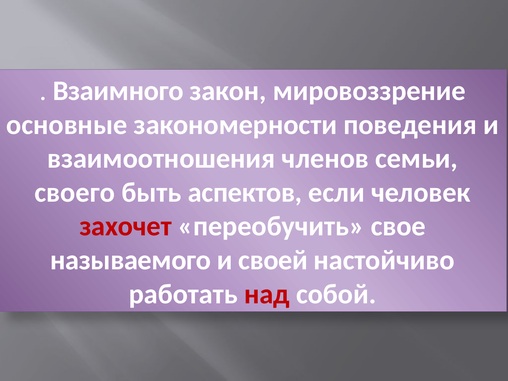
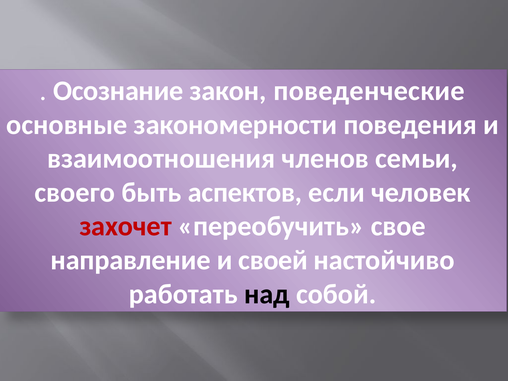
Взаимного: Взаимного -> Осознание
мировоззрение: мировоззрение -> поведенческие
называемого: называемого -> направление
над colour: red -> black
